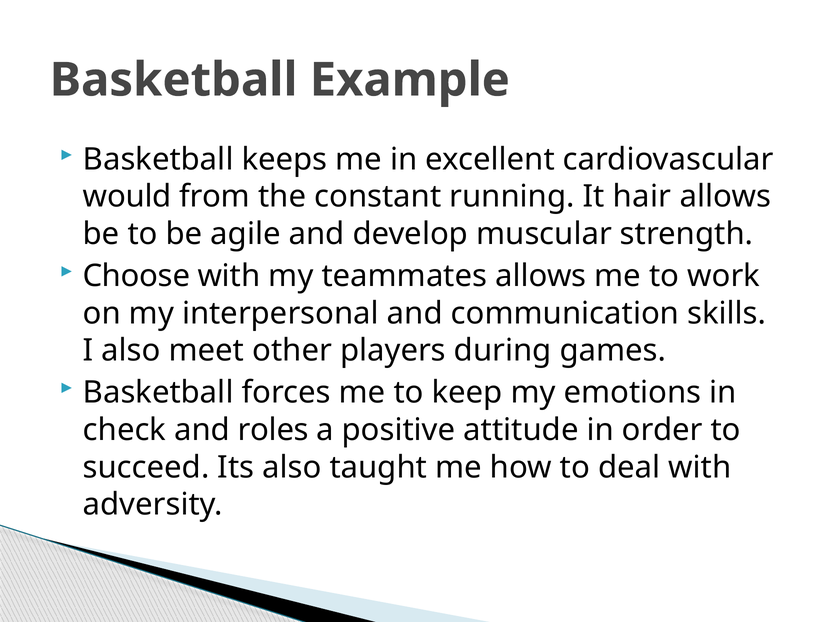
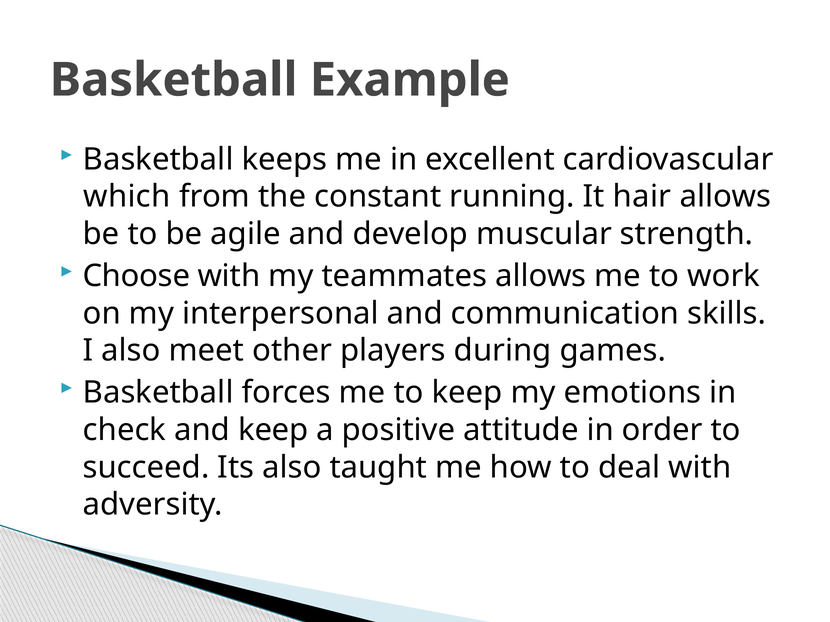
would: would -> which
and roles: roles -> keep
